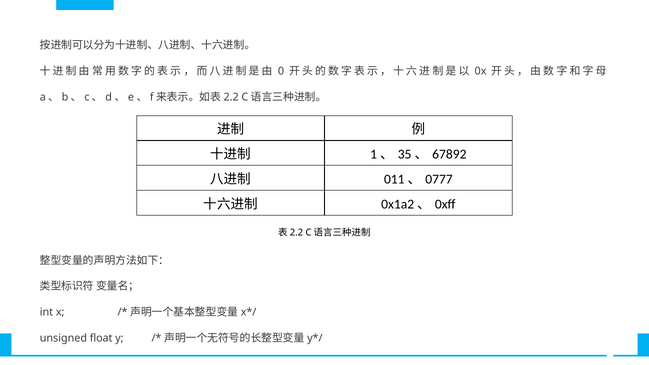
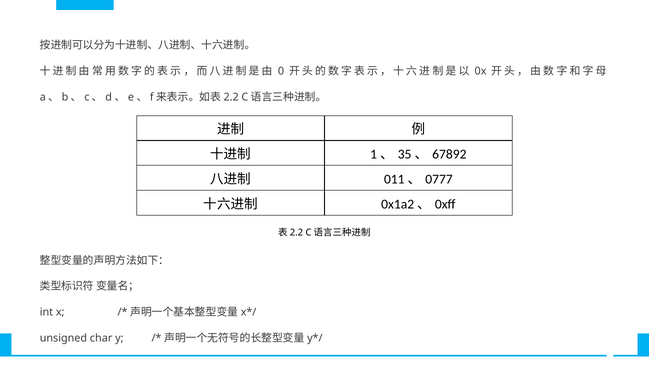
float: float -> char
